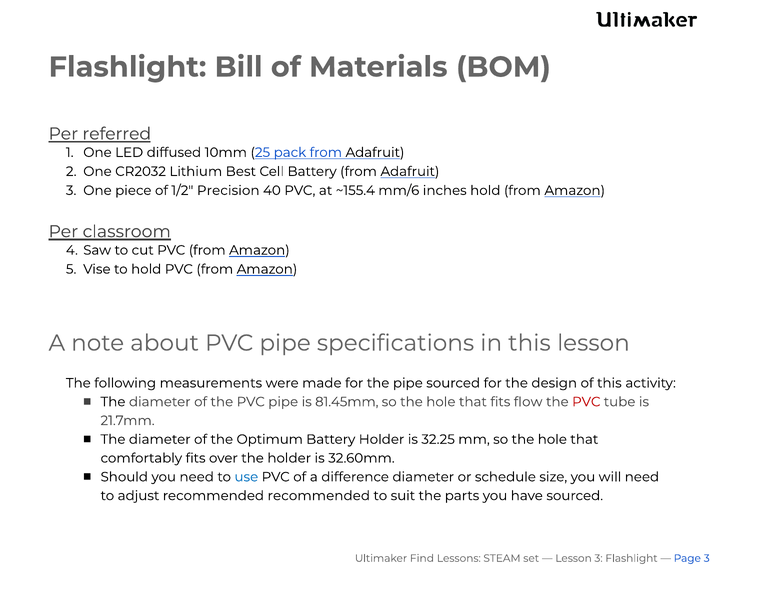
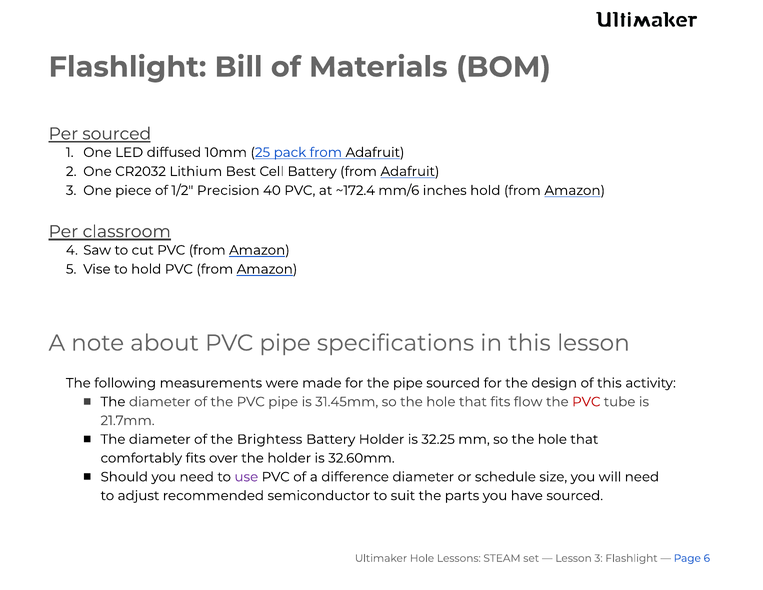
Per referred: referred -> sourced
~155.4: ~155.4 -> ~172.4
81.45mm: 81.45mm -> 31.45mm
Optimum: Optimum -> Brightess
use colour: blue -> purple
recommended recommended: recommended -> semiconductor
Ultimaker Find: Find -> Hole
Page 3: 3 -> 6
